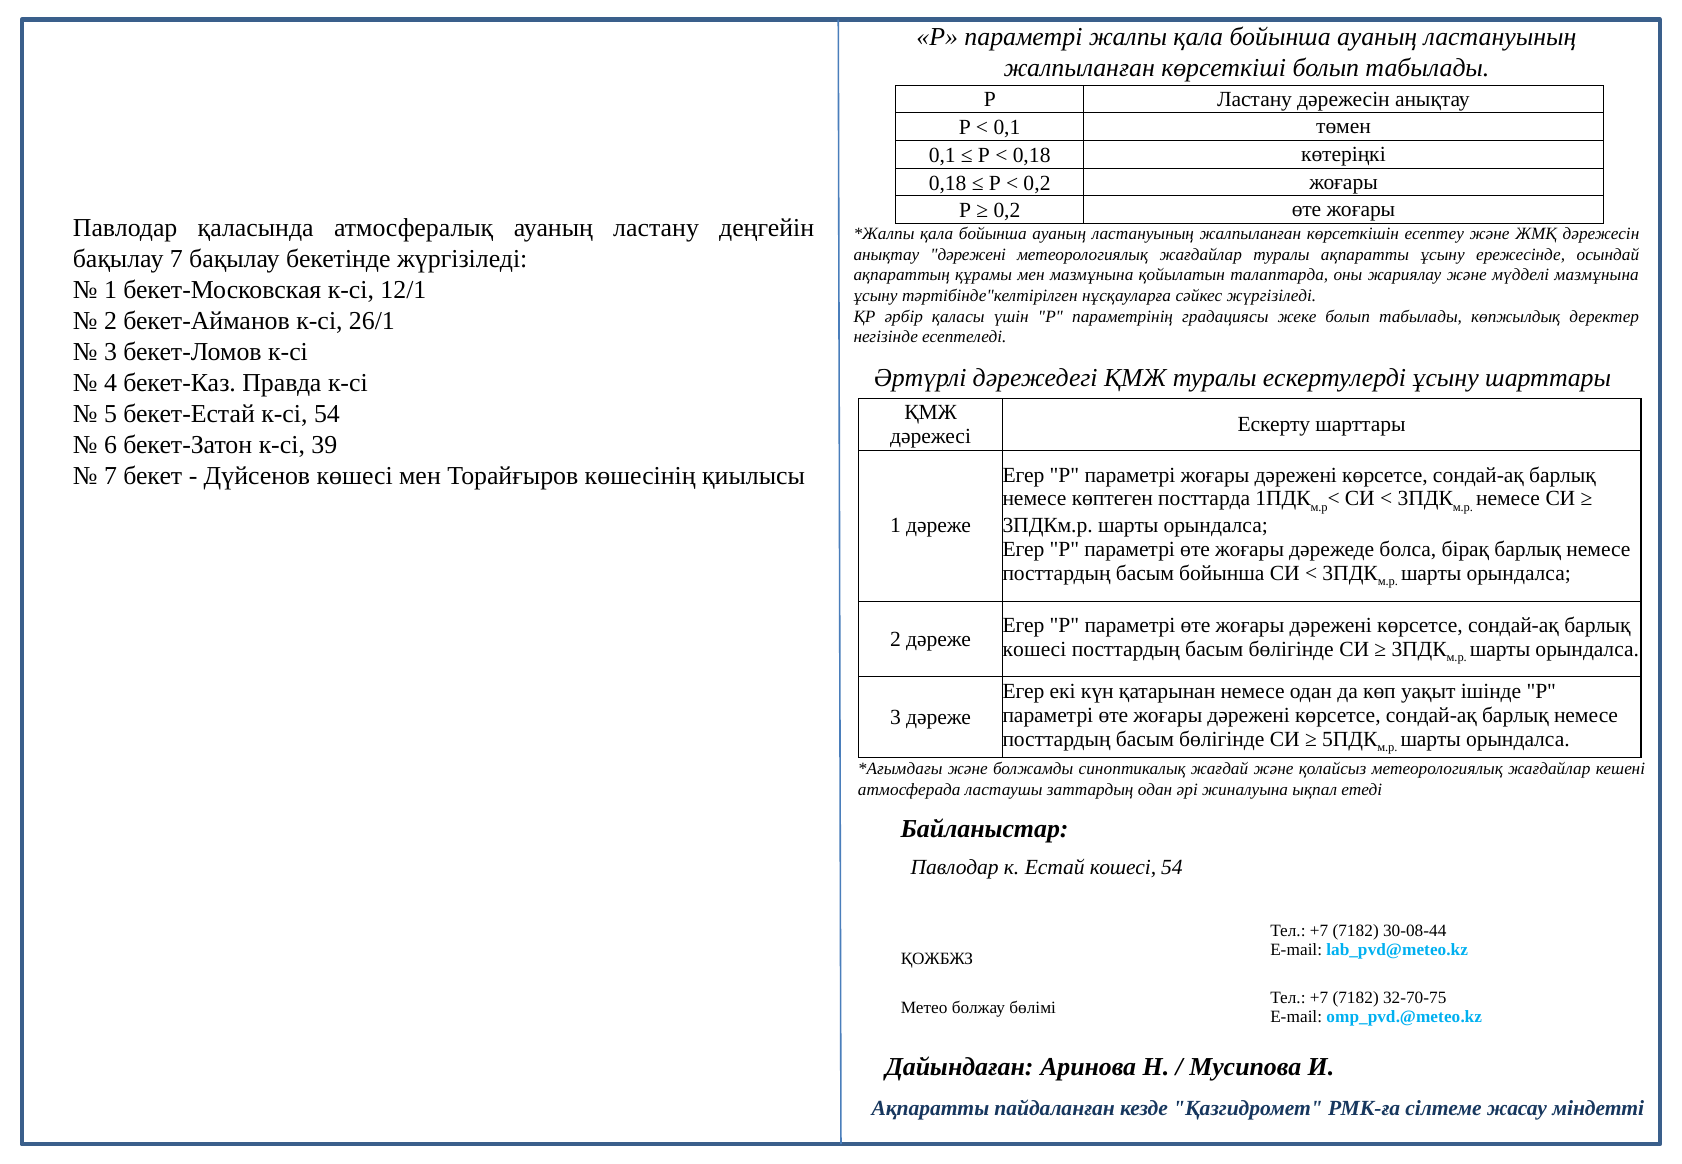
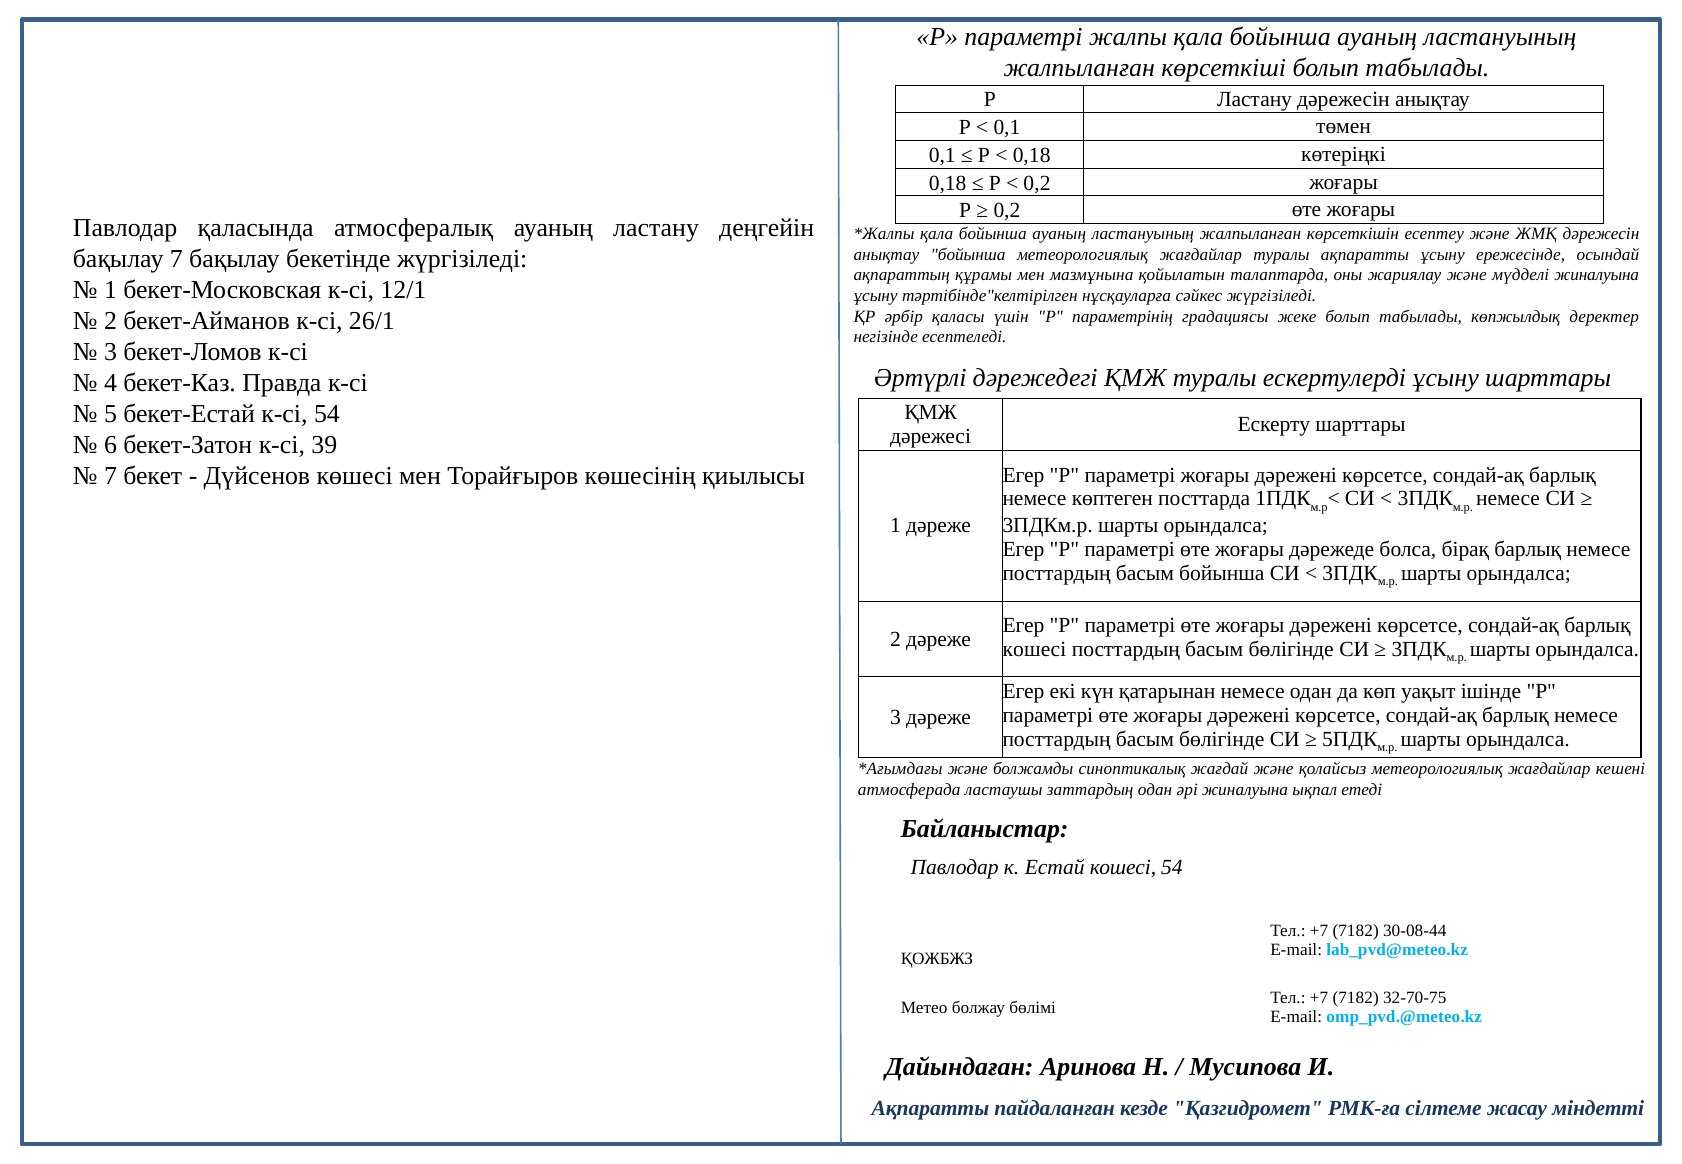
анықтау дәрежені: дәрежені -> бойынша
мүдделі мазмұнына: мазмұнына -> жиналуына
